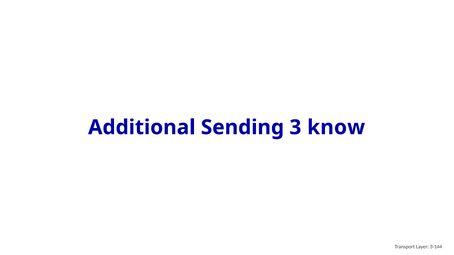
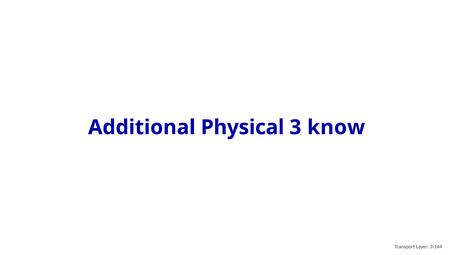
Sending: Sending -> Physical
